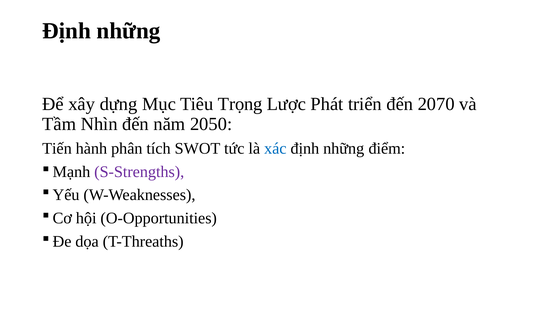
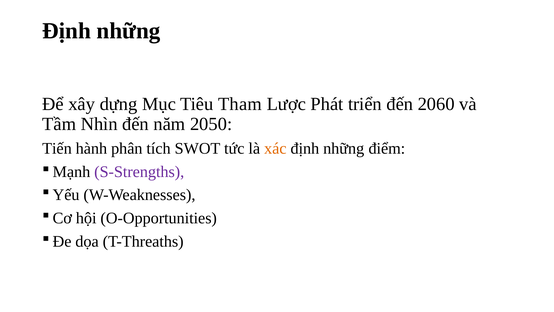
Trọng: Trọng -> Tham
2070: 2070 -> 2060
xác colour: blue -> orange
